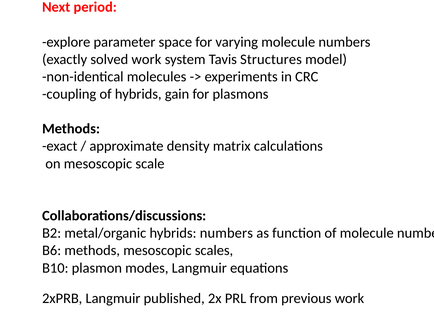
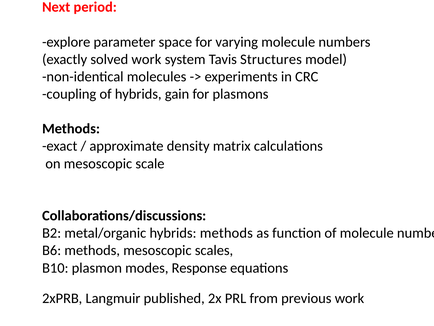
hybrids numbers: numbers -> methods
modes Langmuir: Langmuir -> Response
